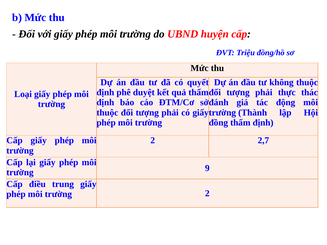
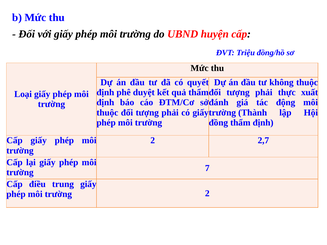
thác: thác -> xuất
9: 9 -> 7
